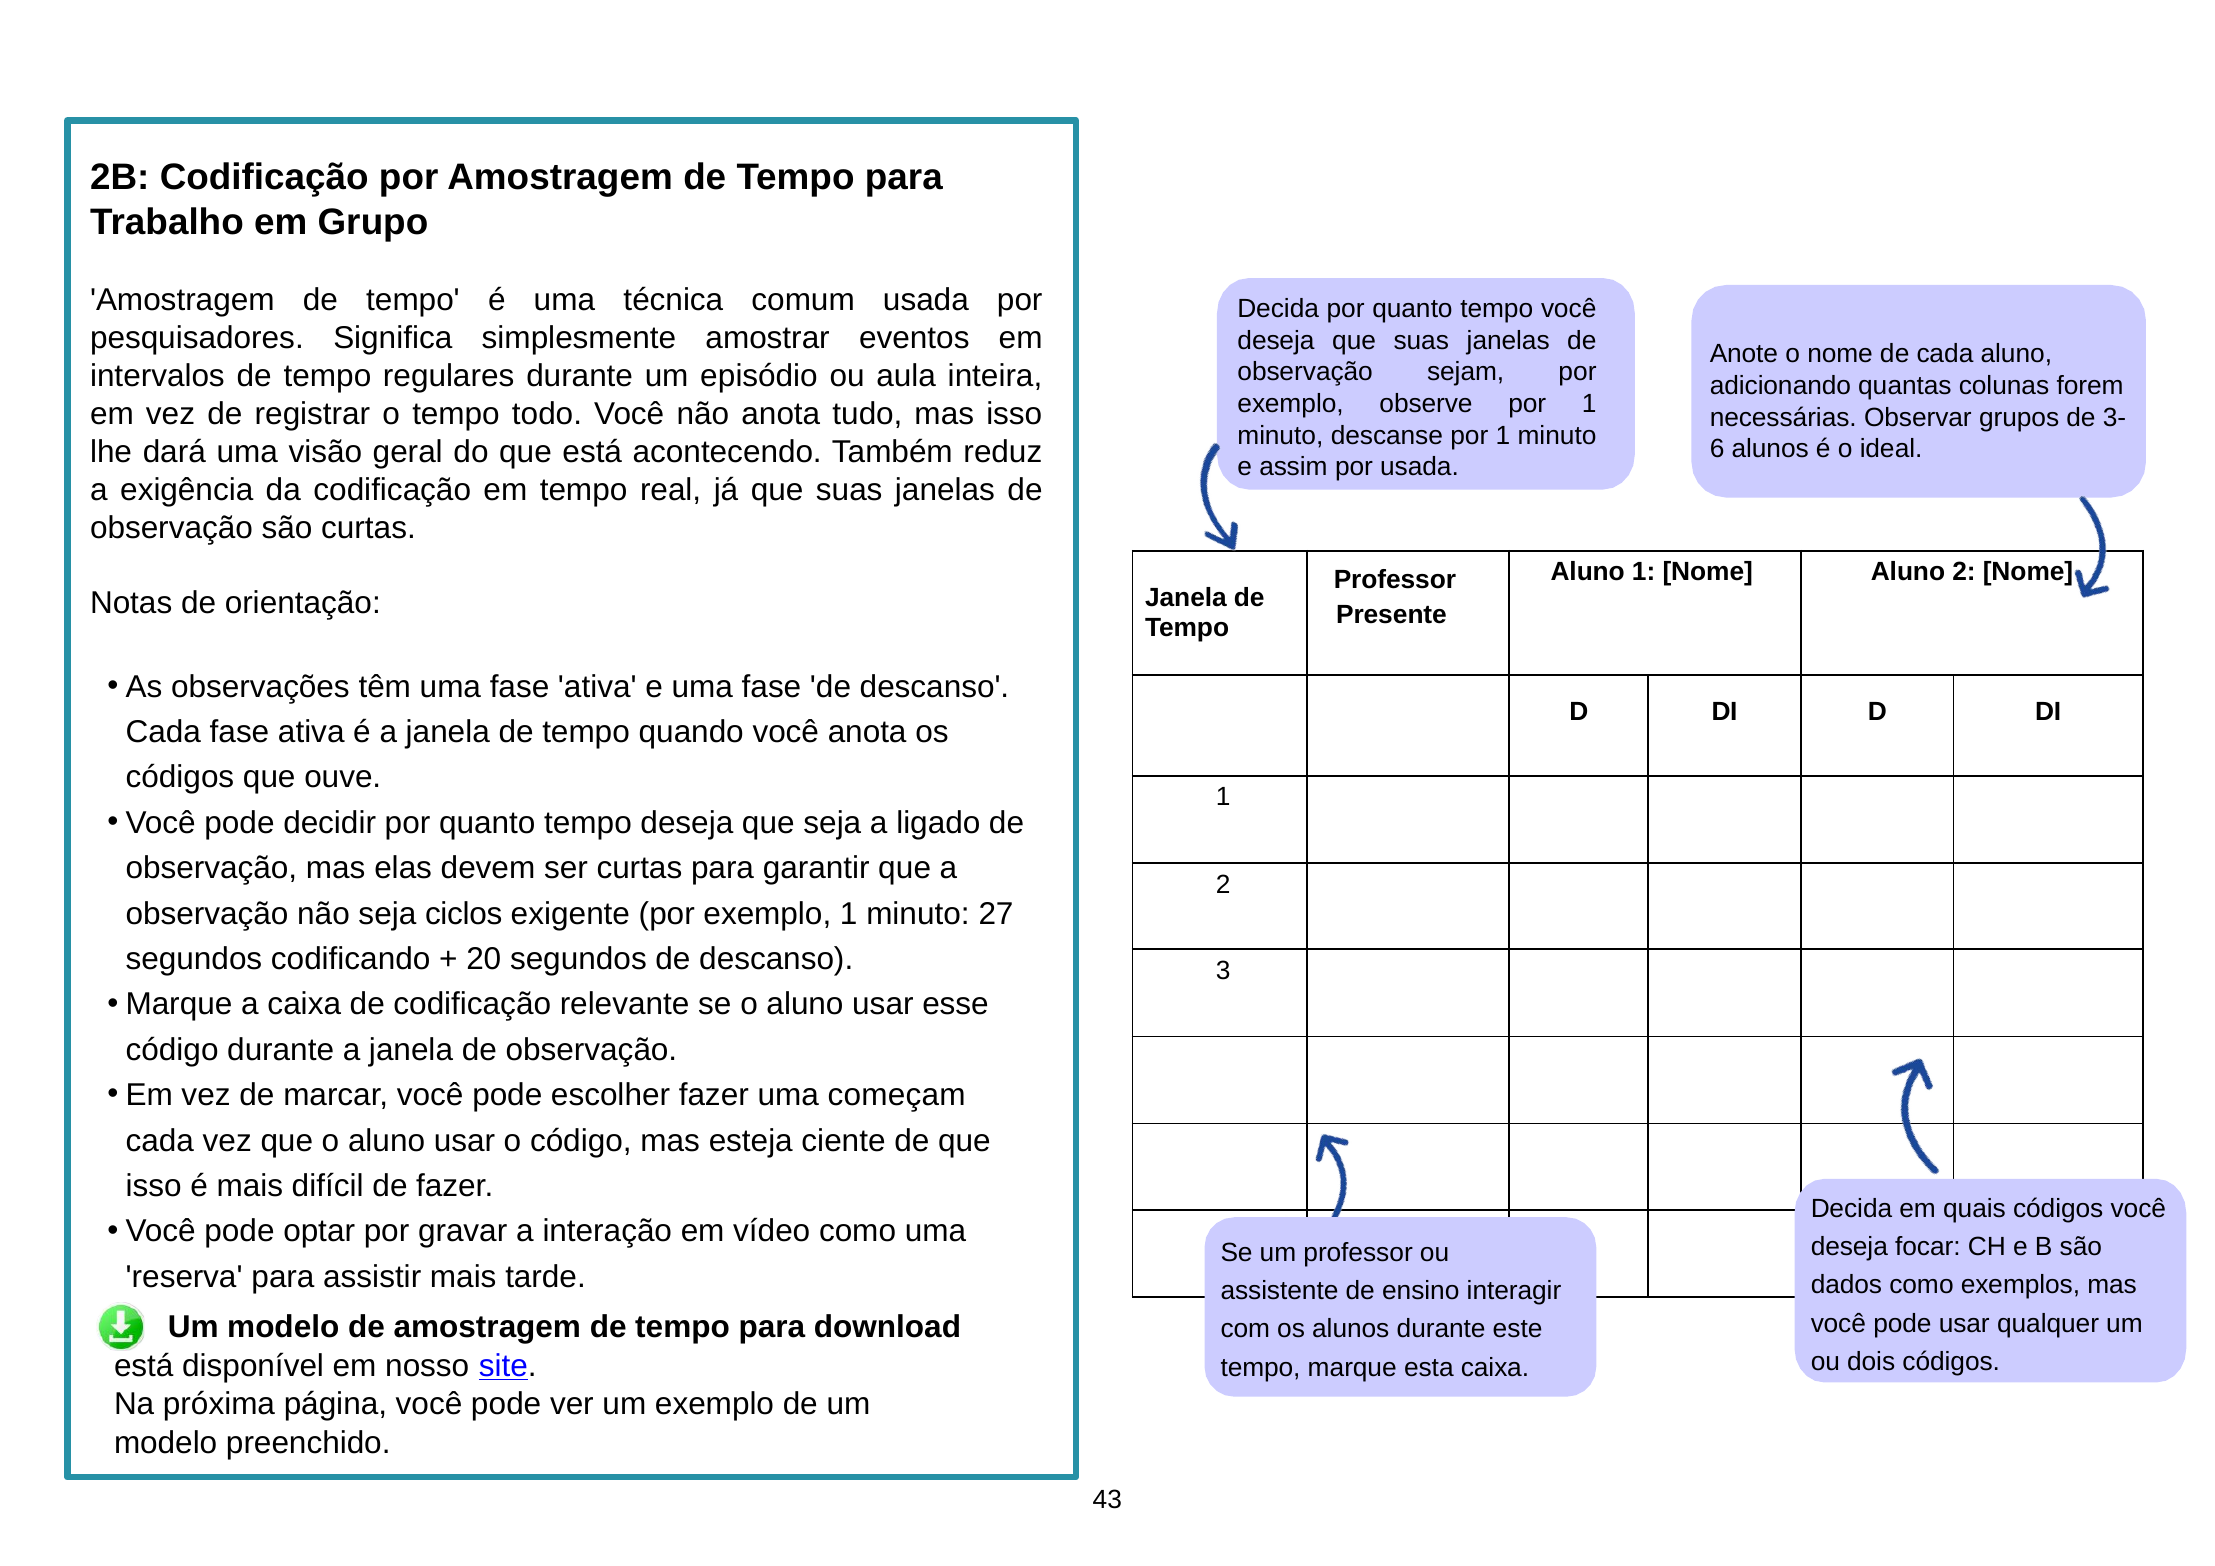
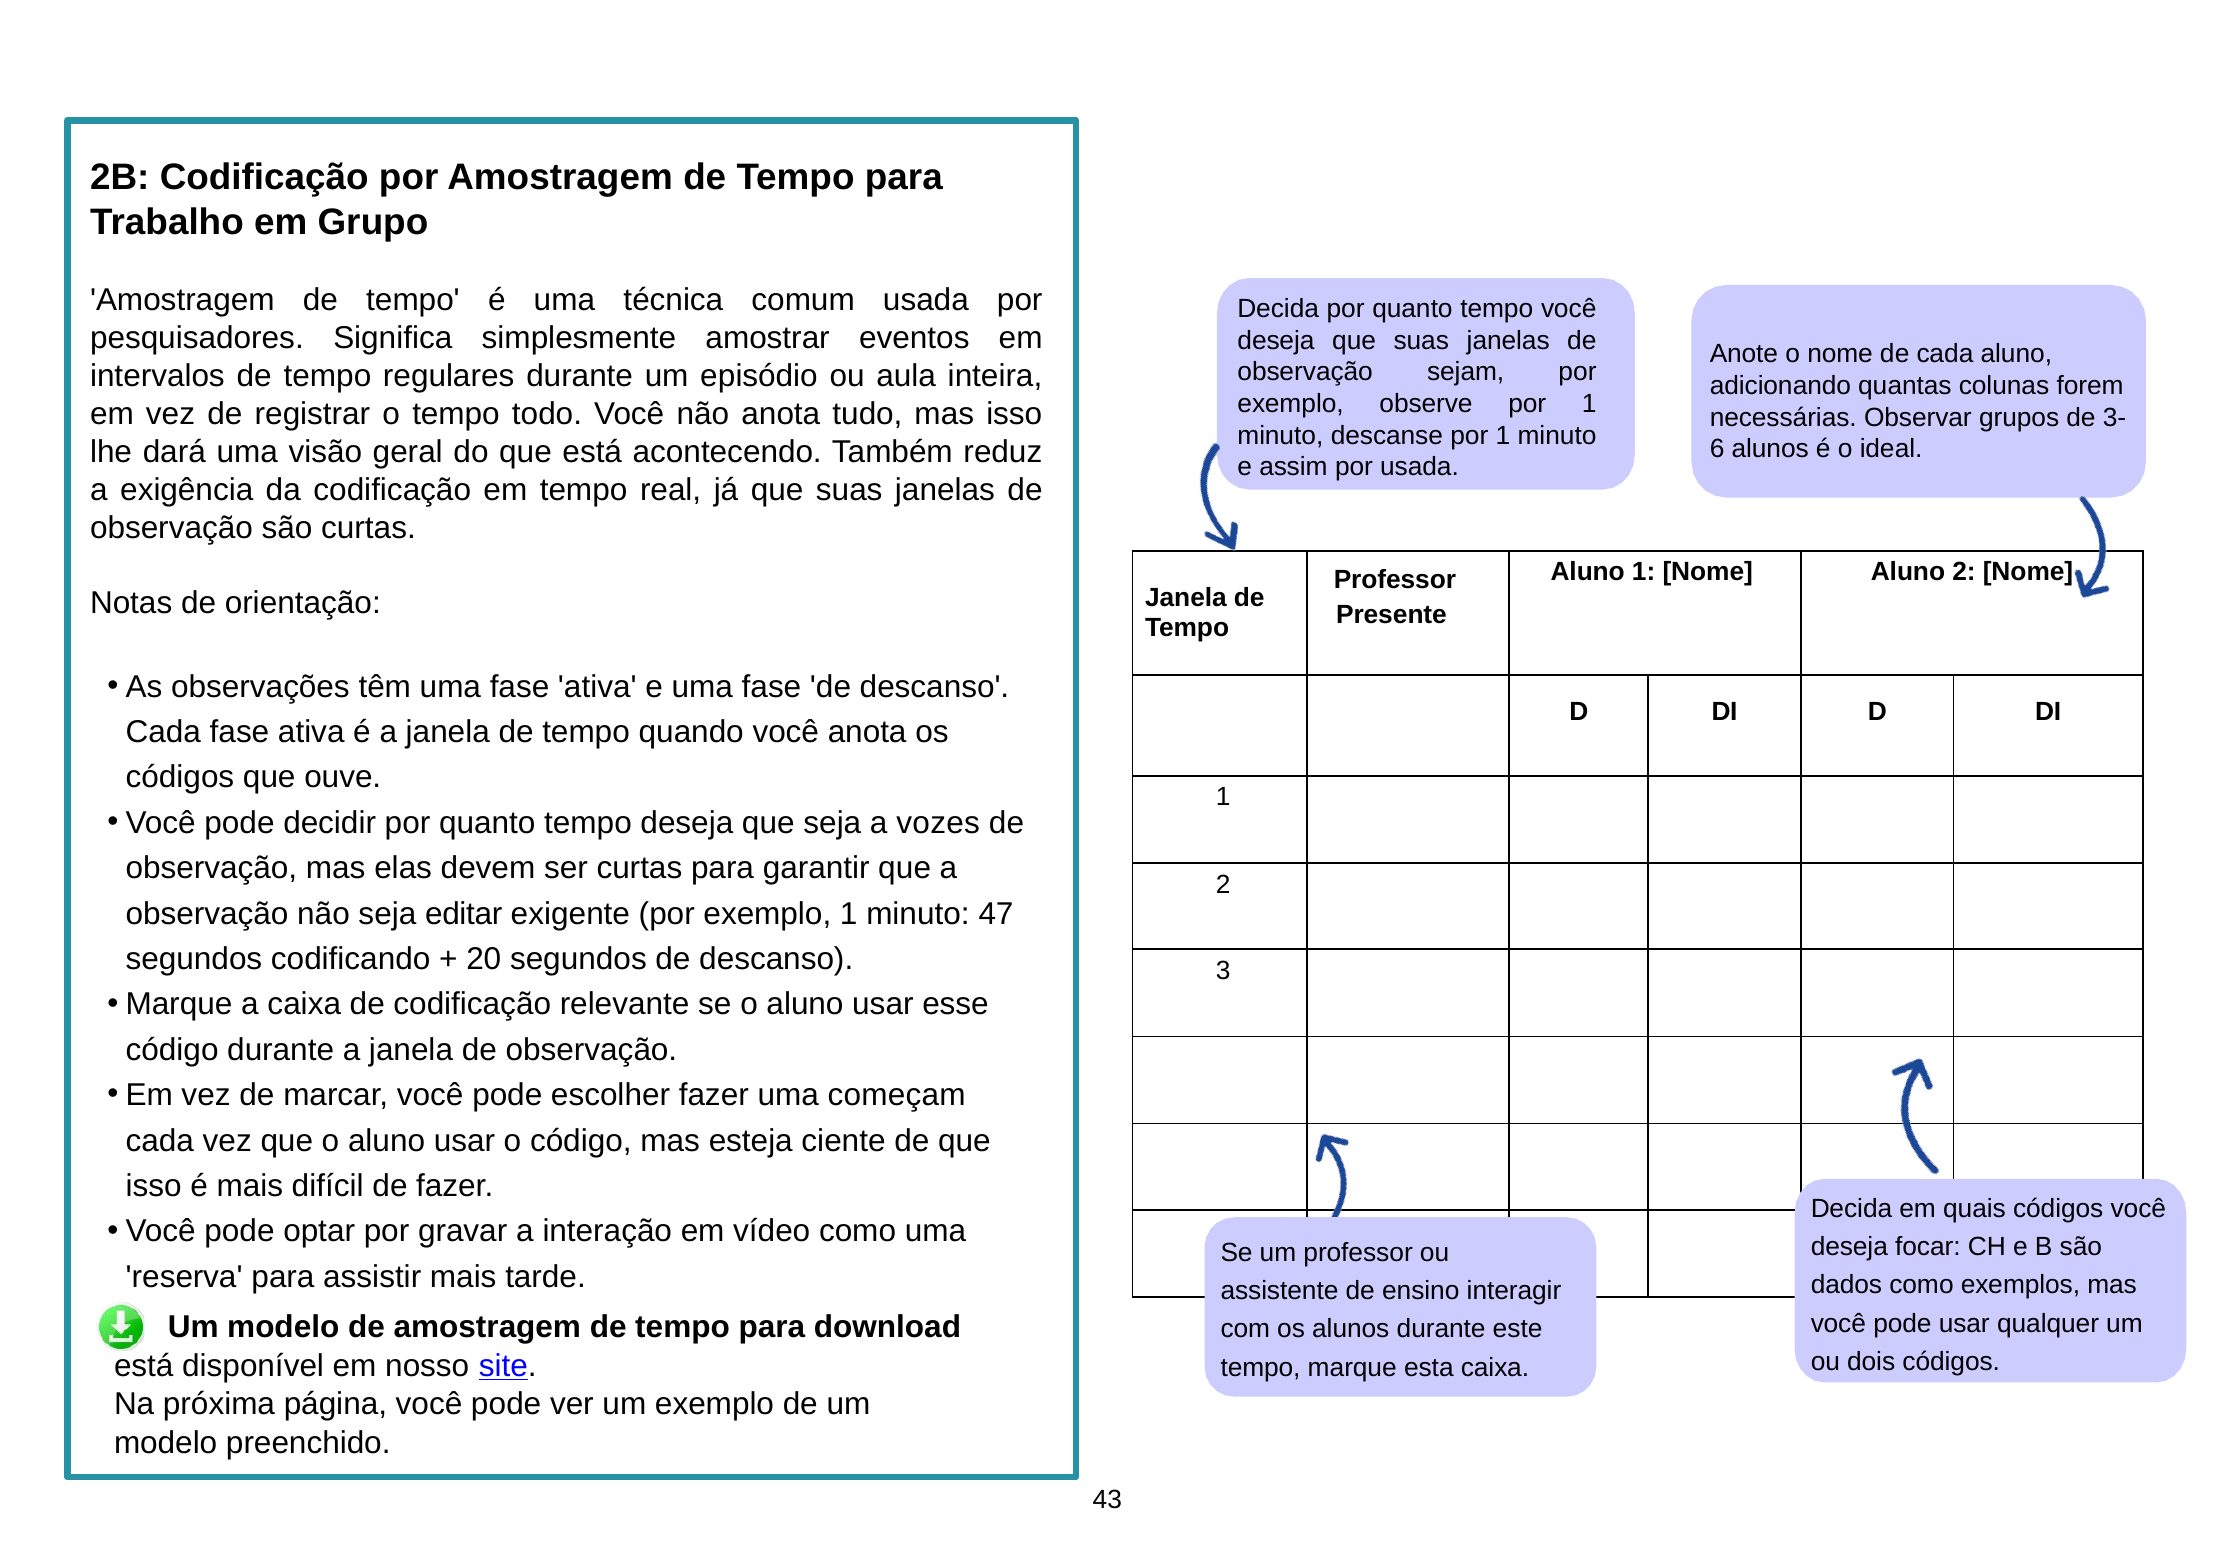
ligado: ligado -> vozes
ciclos: ciclos -> editar
27: 27 -> 47
